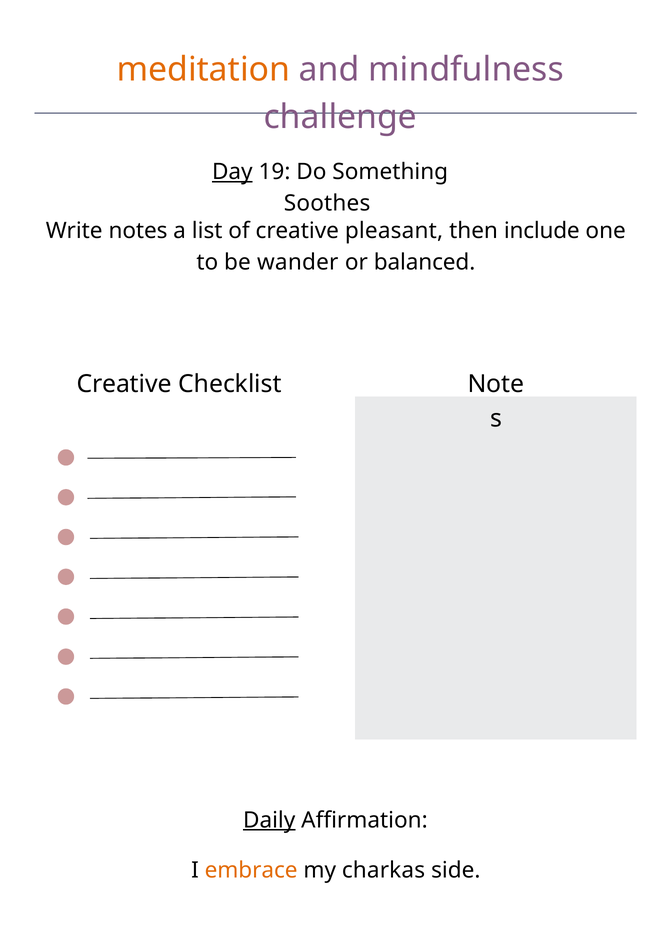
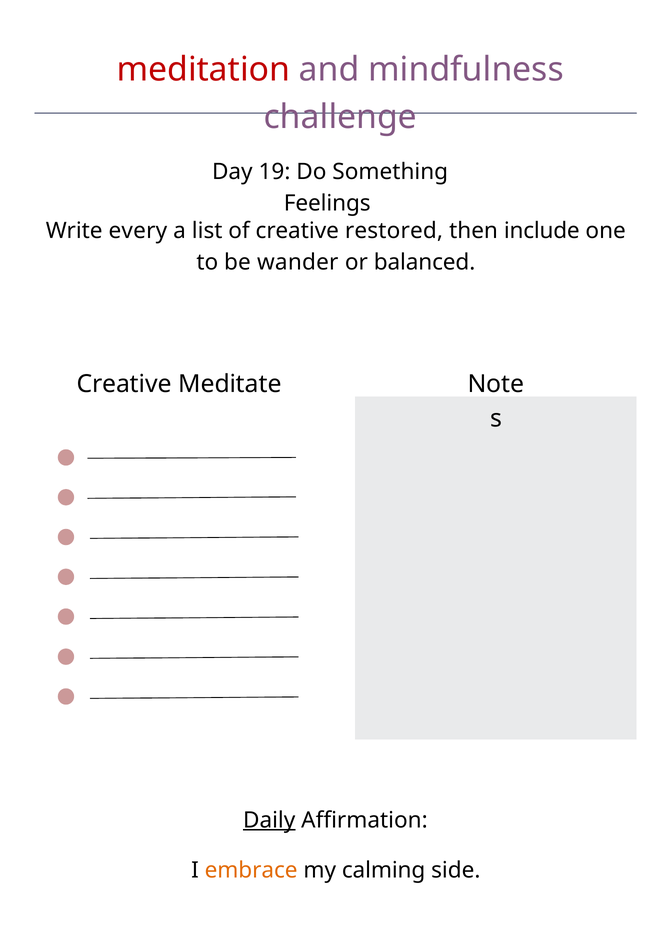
meditation colour: orange -> red
Day underline: present -> none
Soothes: Soothes -> Feelings
notes: notes -> every
pleasant: pleasant -> restored
Checklist: Checklist -> Meditate
charkas: charkas -> calming
